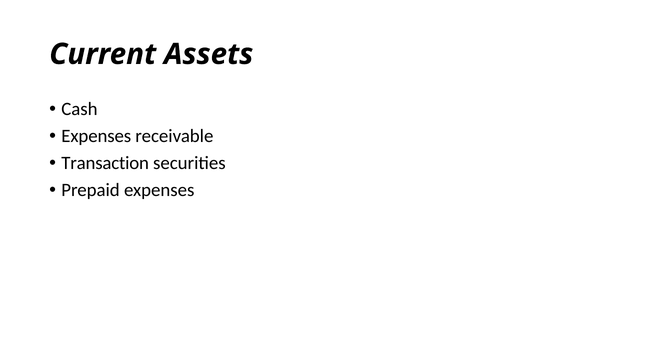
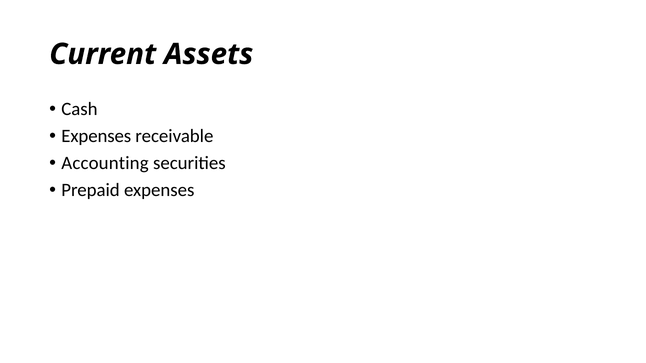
Transaction: Transaction -> Accounting
